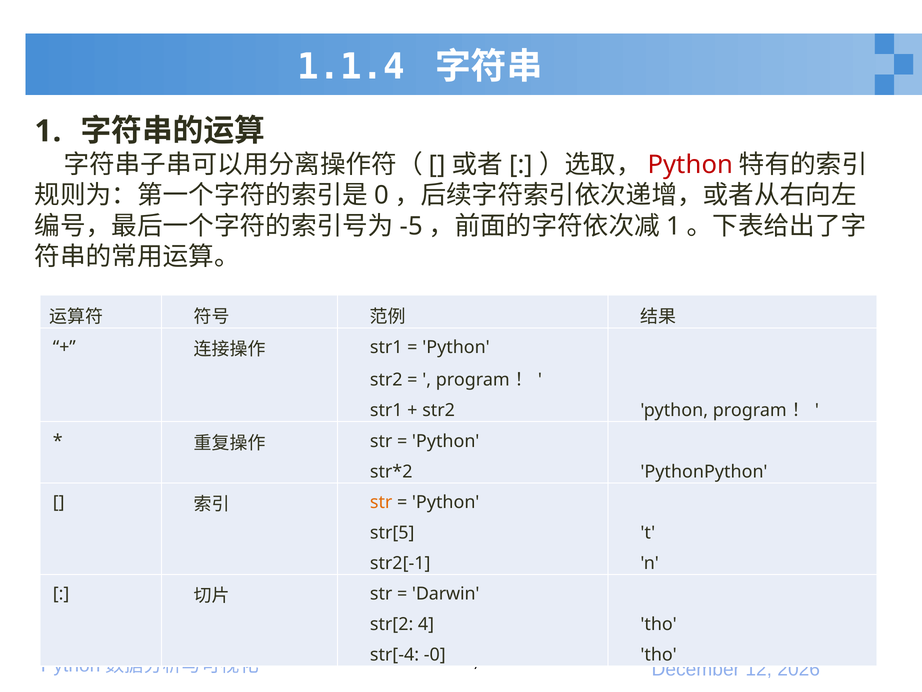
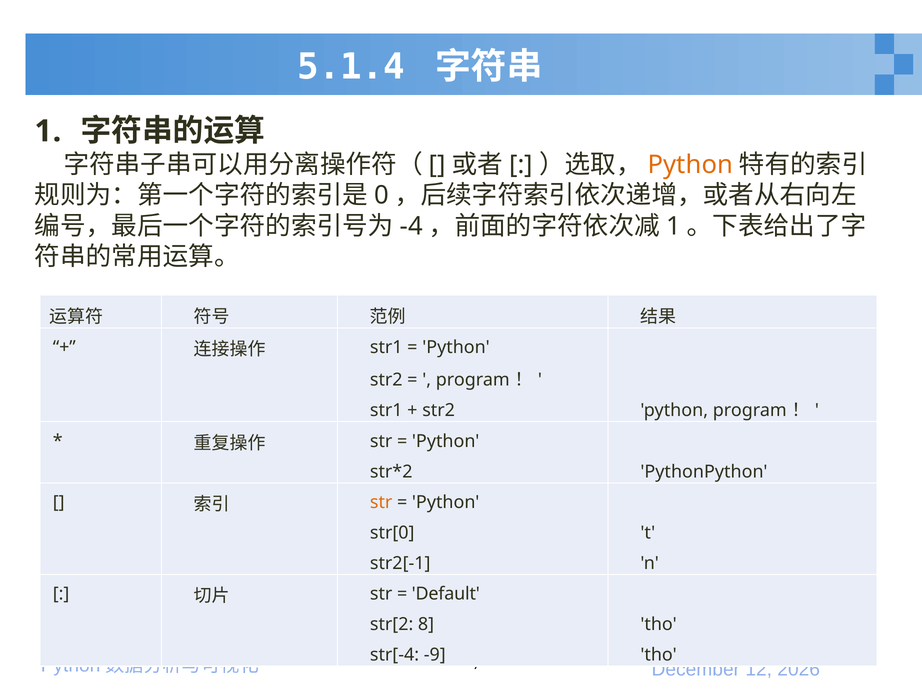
1.1.4: 1.1.4 -> 5.1.4
Python at (690, 165) colour: red -> orange
-5: -5 -> -4
str[5: str[5 -> str[0
Darwin: Darwin -> Default
4: 4 -> 8
-0: -0 -> -9
